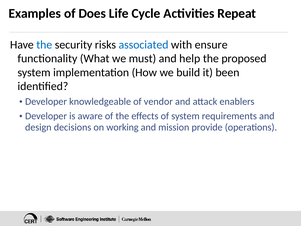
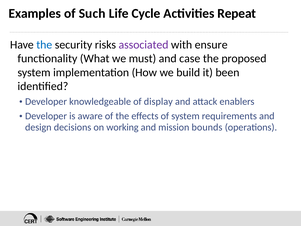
Does: Does -> Such
associated colour: blue -> purple
help: help -> case
vendor: vendor -> display
provide: provide -> bounds
